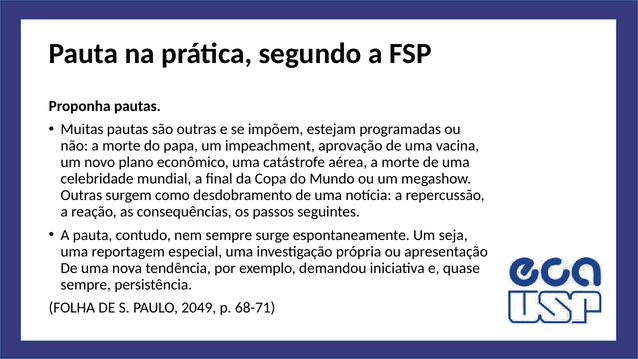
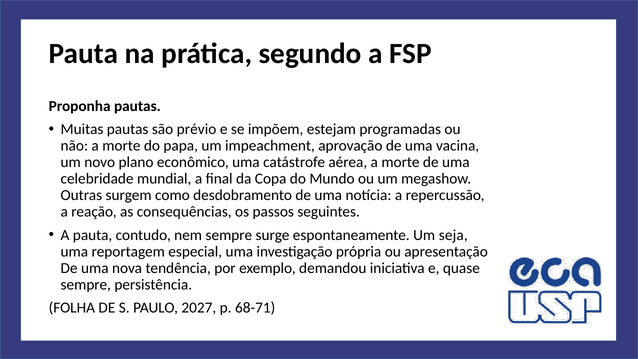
são outras: outras -> prévio
2049: 2049 -> 2027
